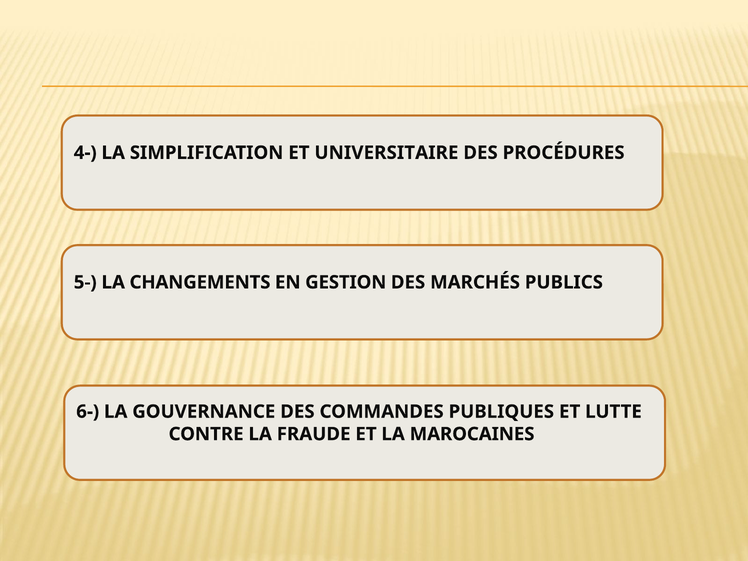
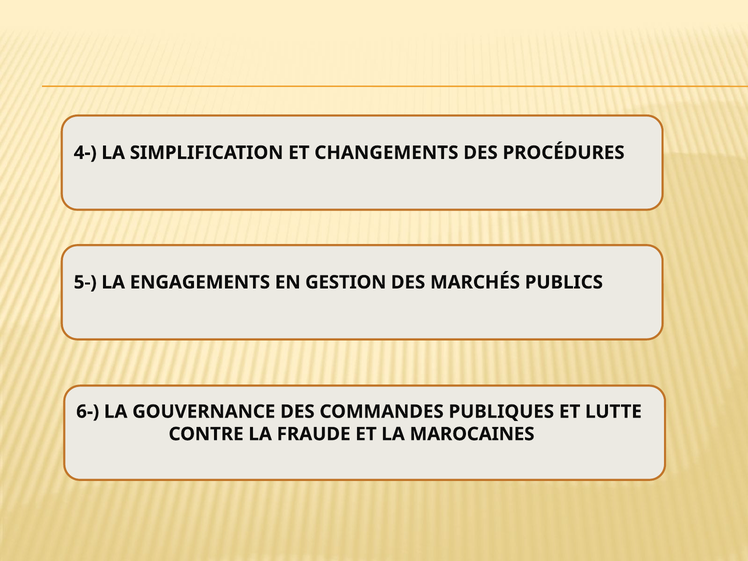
UNIVERSITAIRE: UNIVERSITAIRE -> CHANGEMENTS
CHANGEMENTS: CHANGEMENTS -> ENGAGEMENTS
